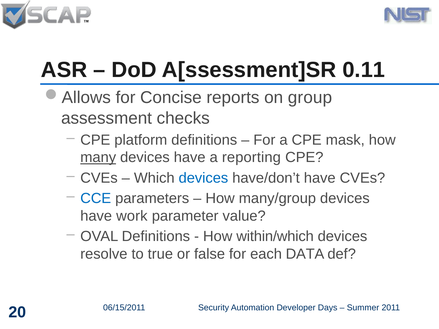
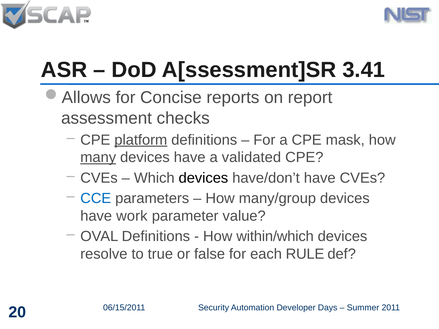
0.11: 0.11 -> 3.41
group: group -> report
platform underline: none -> present
reporting: reporting -> validated
devices at (203, 178) colour: blue -> black
DATA: DATA -> RULE
